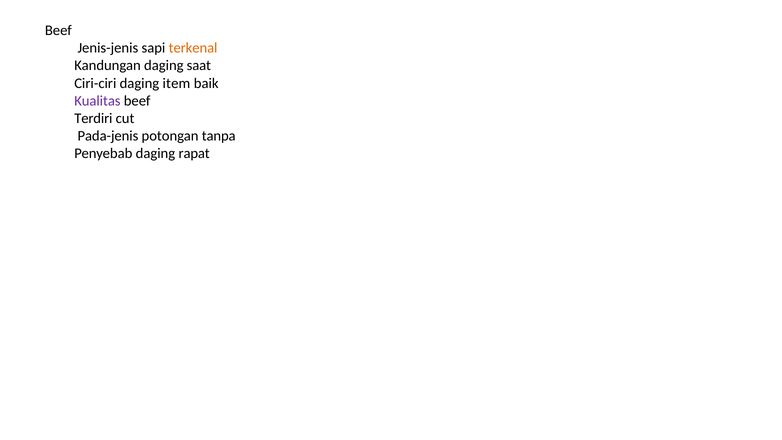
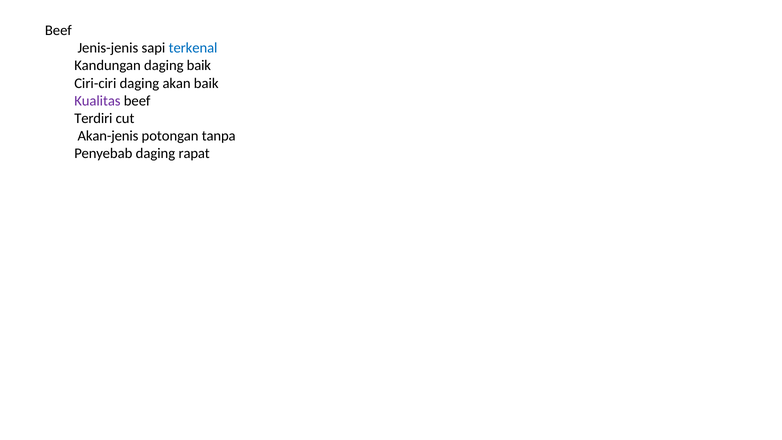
terkenal colour: orange -> blue
daging saat: saat -> baik
item: item -> akan
Pada-jenis: Pada-jenis -> Akan-jenis
